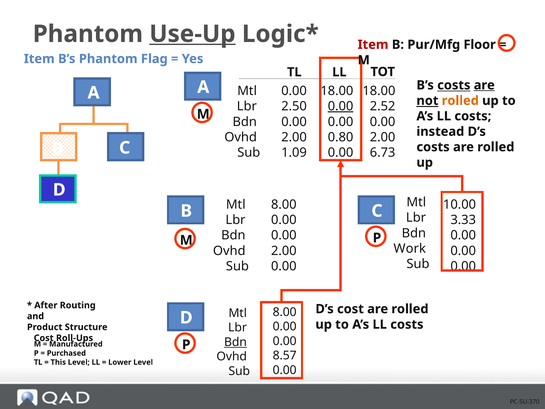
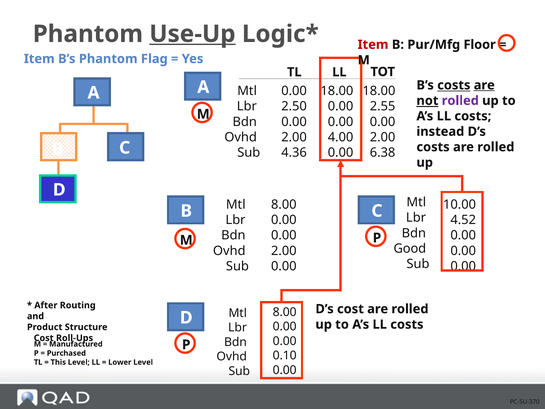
rolled at (460, 101) colour: orange -> purple
0.00 at (341, 106) underline: present -> none
2.52: 2.52 -> 2.55
0.80: 0.80 -> 4.00
1.09: 1.09 -> 4.36
6.73: 6.73 -> 6.38
3.33: 3.33 -> 4.52
Work: Work -> Good
Bdn at (236, 342) underline: present -> none
8.57: 8.57 -> 0.10
